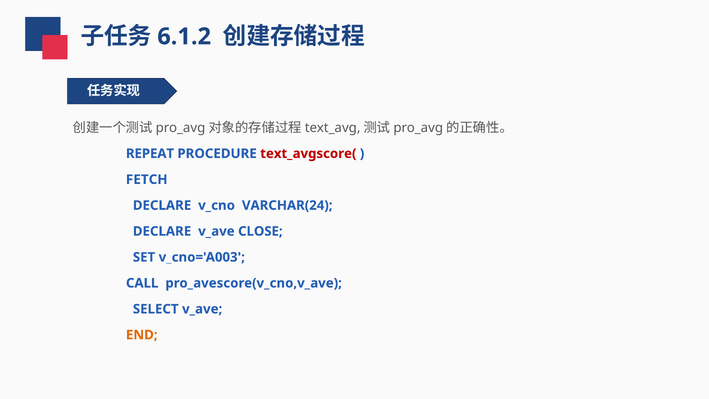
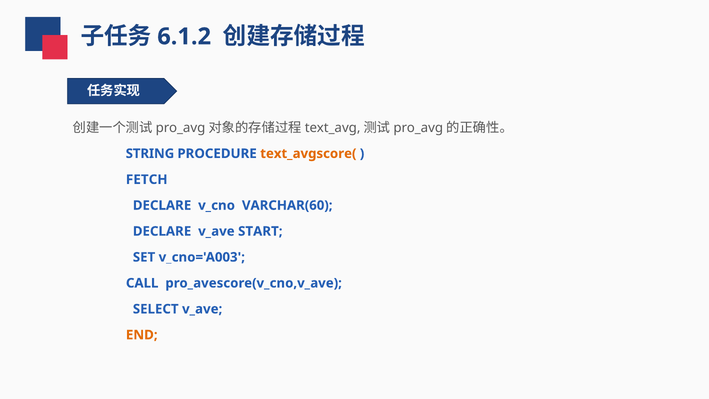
REPEAT: REPEAT -> STRING
text_avgscore( colour: red -> orange
VARCHAR(24: VARCHAR(24 -> VARCHAR(60
CLOSE: CLOSE -> START
